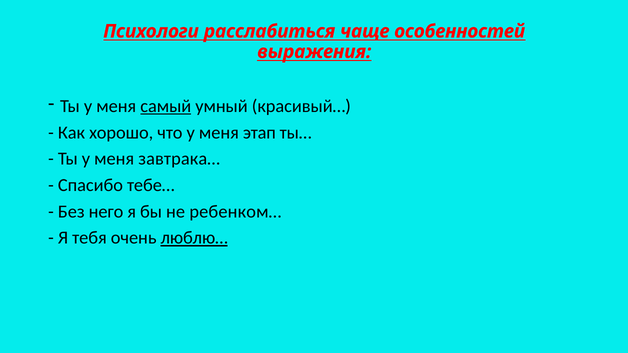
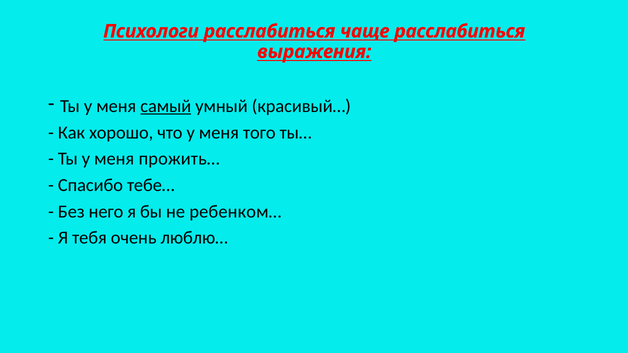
чаще особенностей: особенностей -> расслабиться
этап: этап -> того
завтрака…: завтрака… -> прожить…
люблю… underline: present -> none
